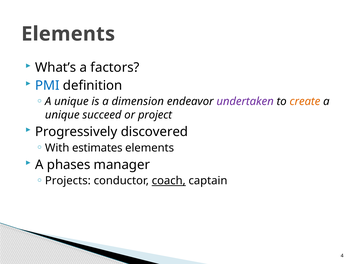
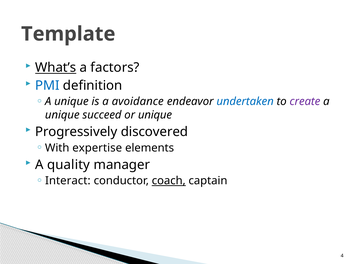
Elements at (68, 34): Elements -> Template
What’s underline: none -> present
dimension: dimension -> avoidance
undertaken colour: purple -> blue
create colour: orange -> purple
or project: project -> unique
estimates: estimates -> expertise
phases: phases -> quality
Projects: Projects -> Interact
